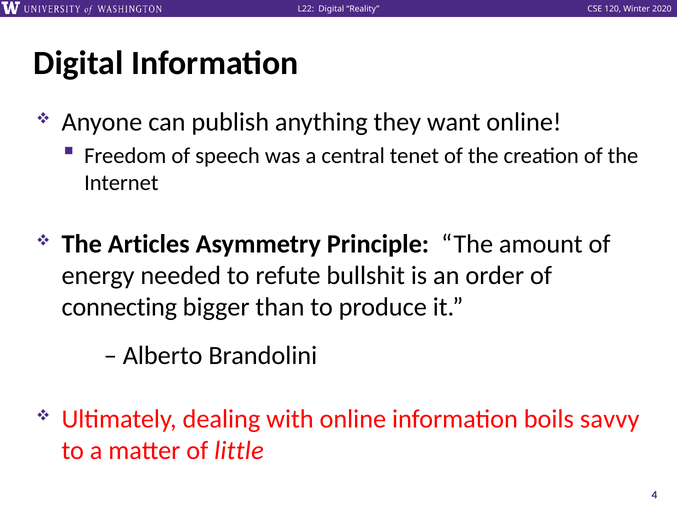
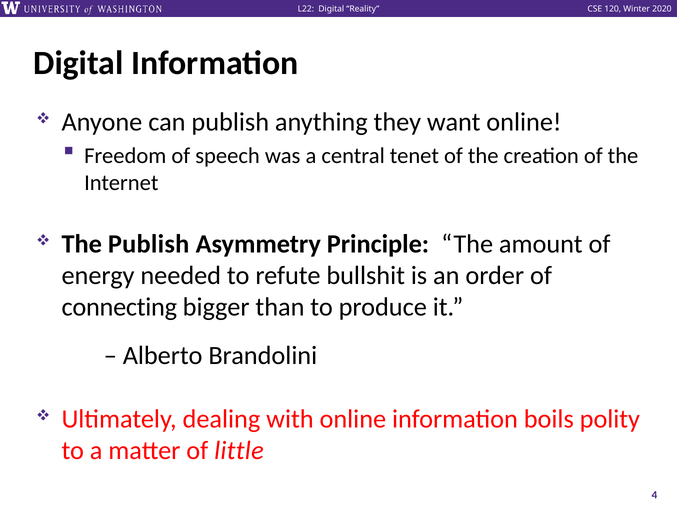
The Articles: Articles -> Publish
savvy: savvy -> polity
